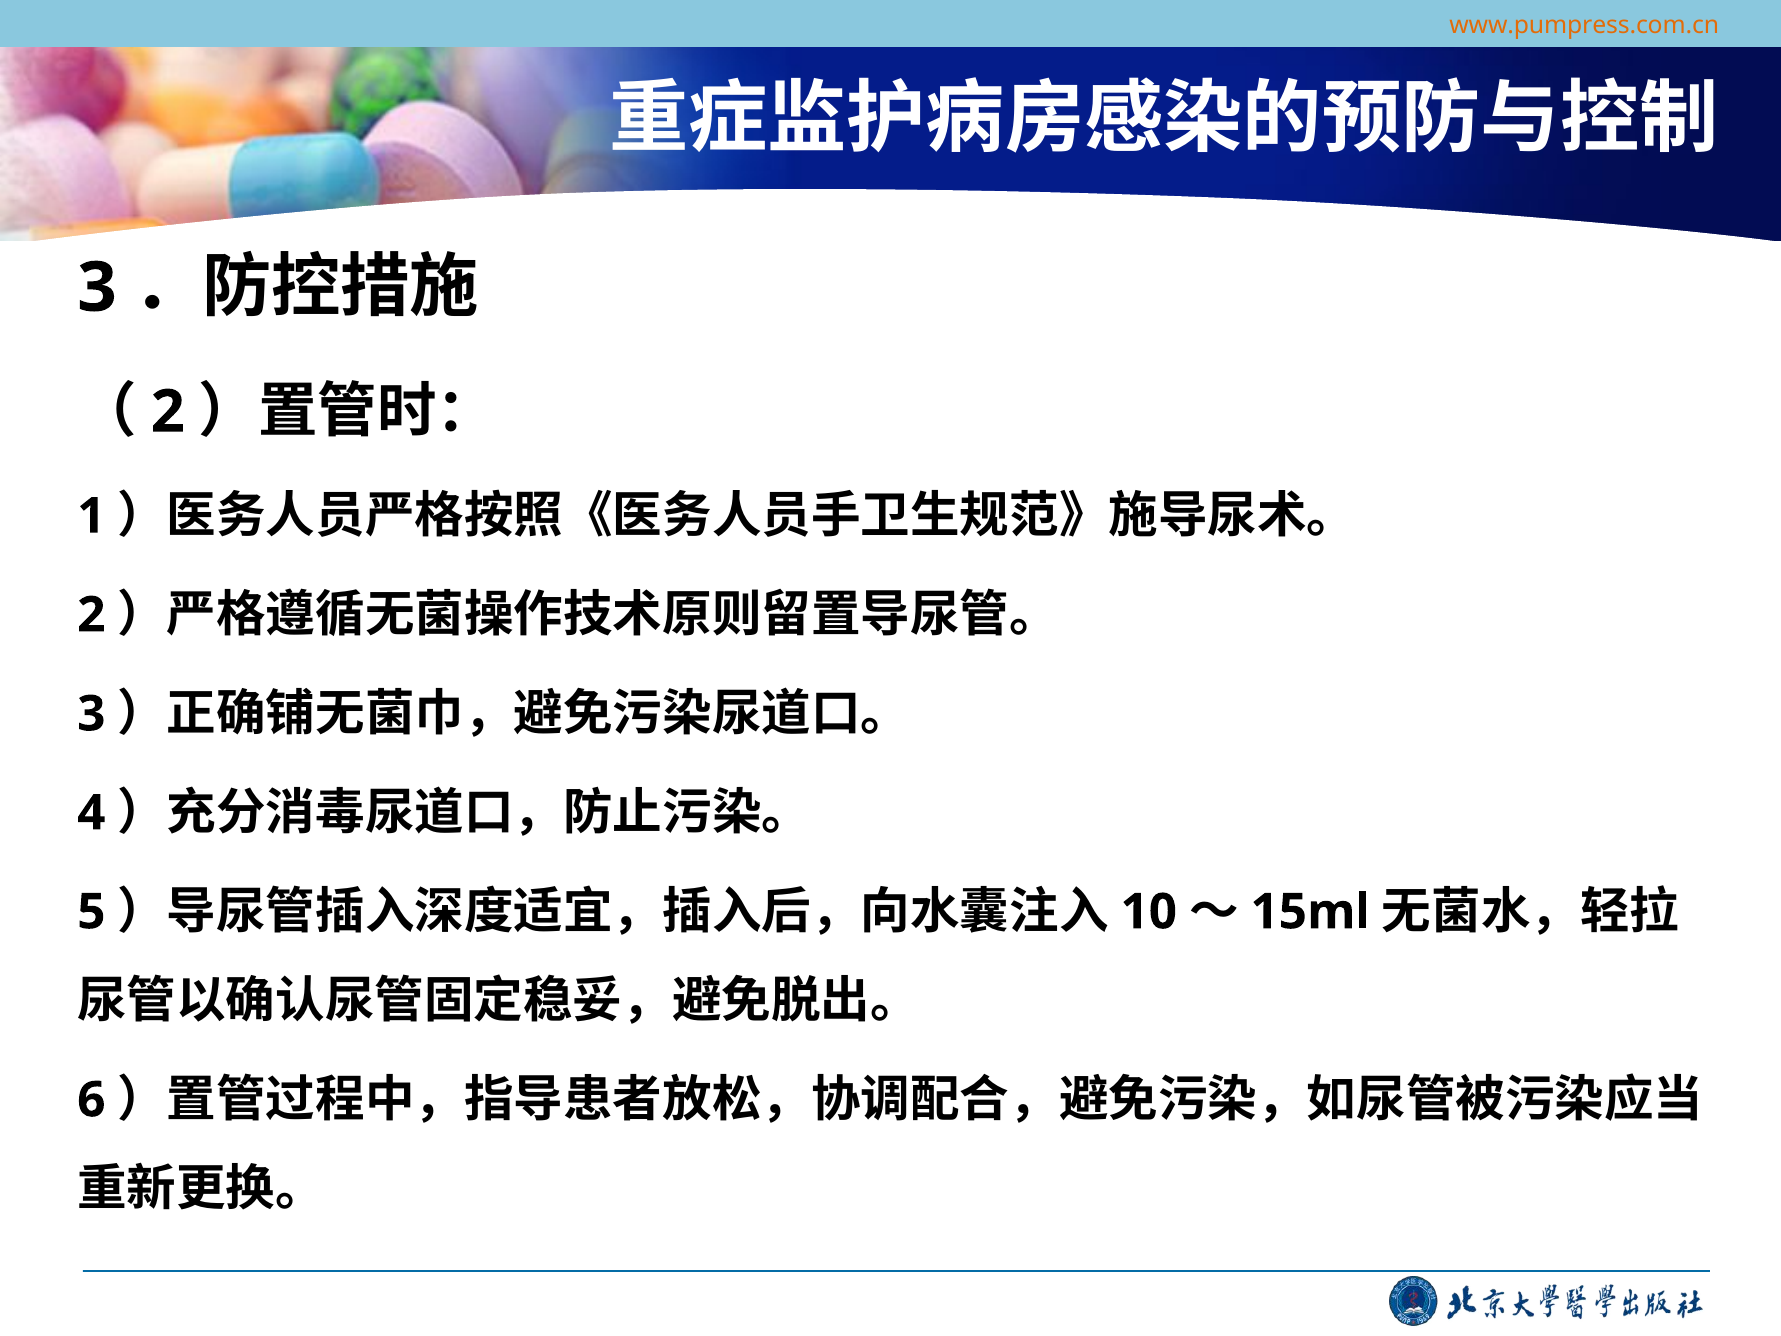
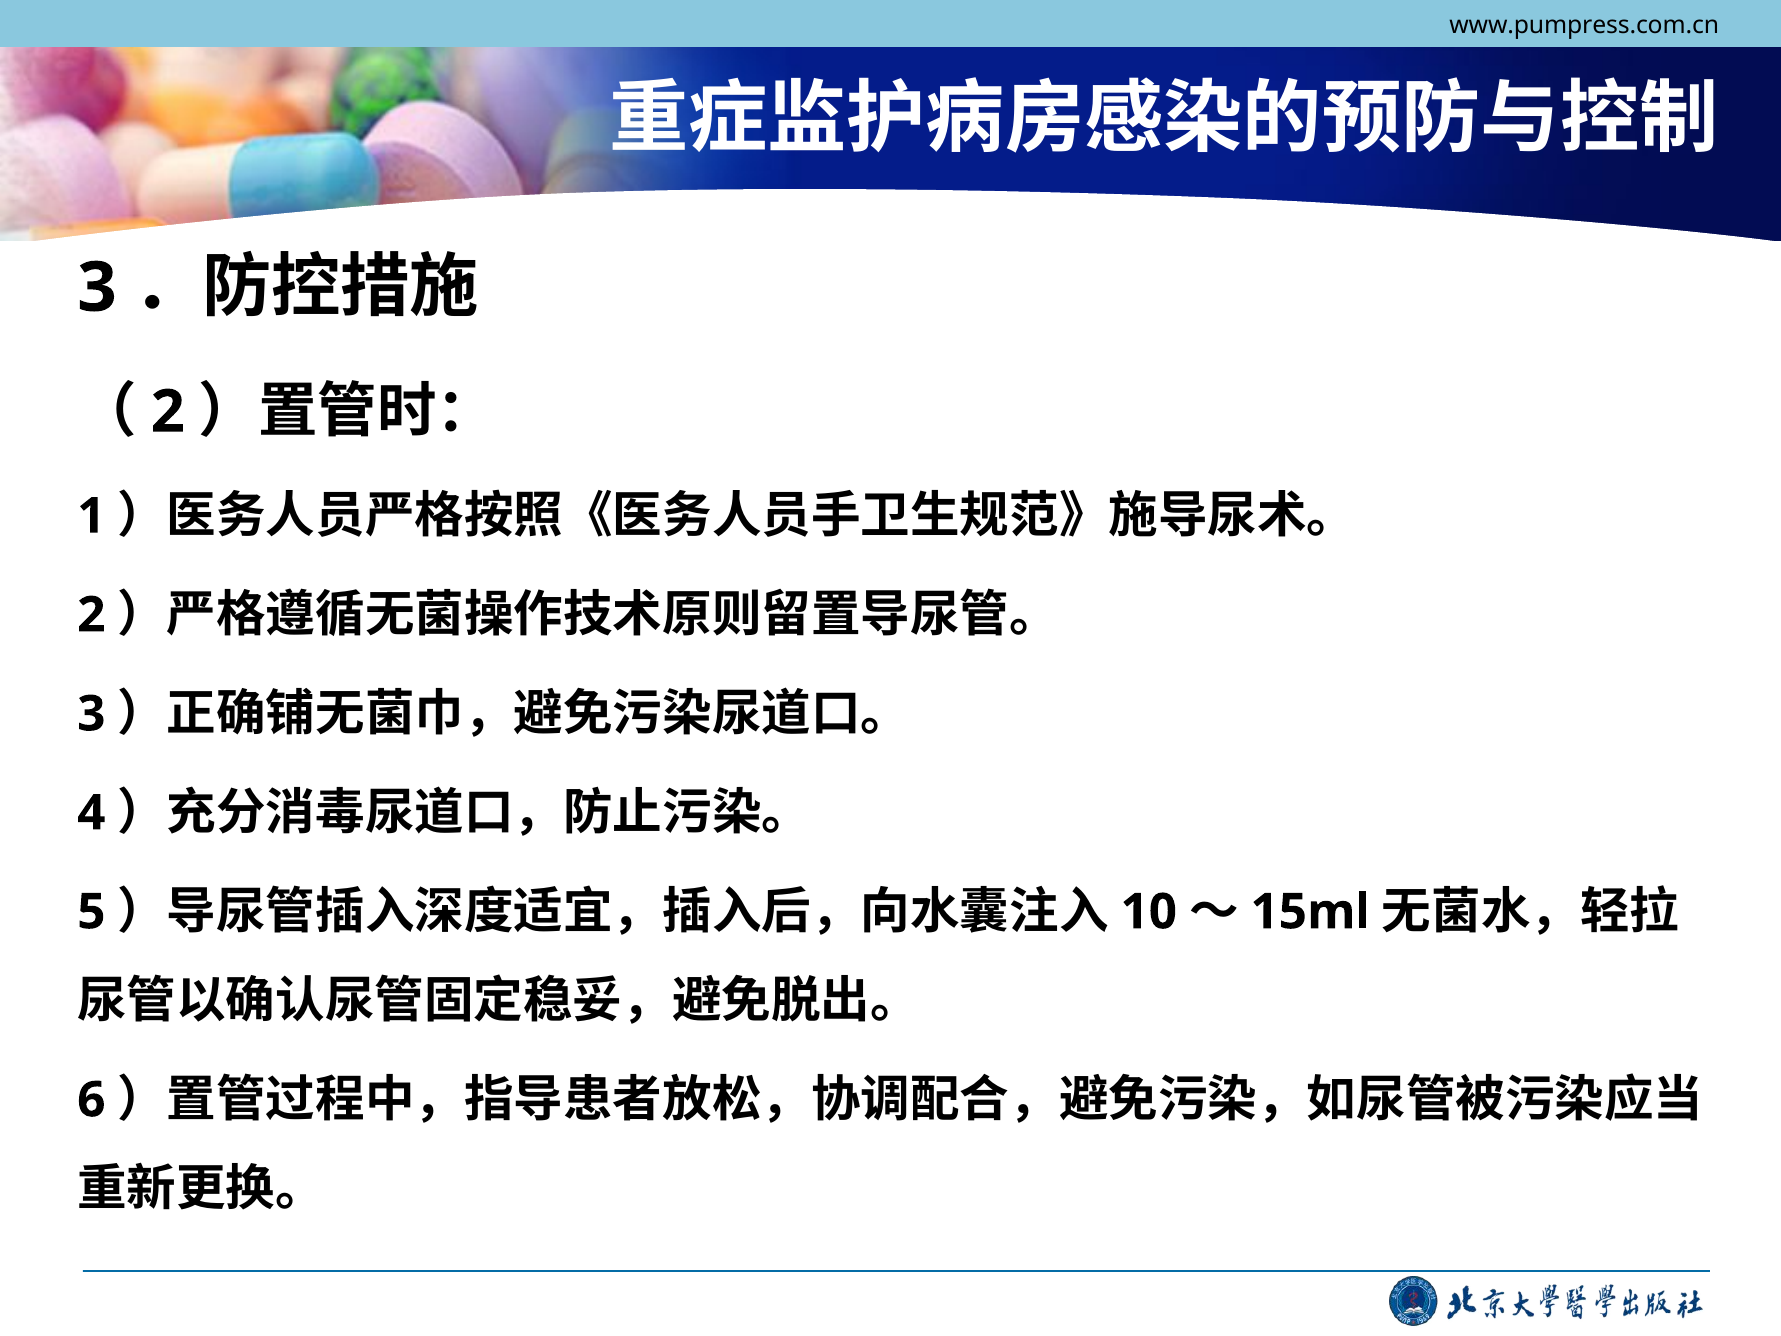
www.pumpress.com.cn colour: orange -> black
